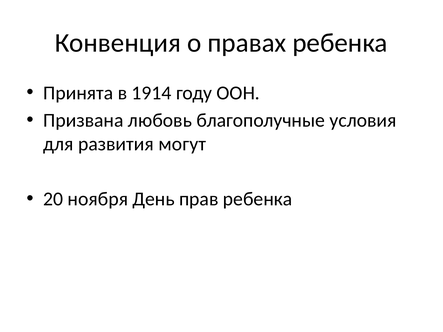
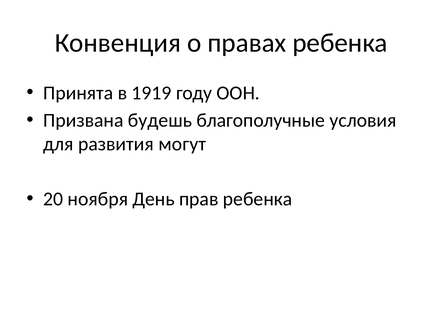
1914: 1914 -> 1919
любовь: любовь -> будешь
